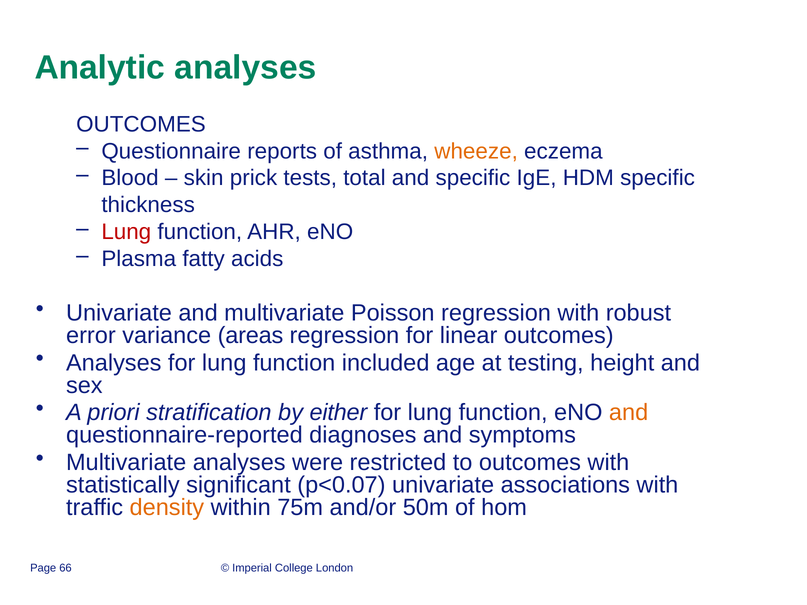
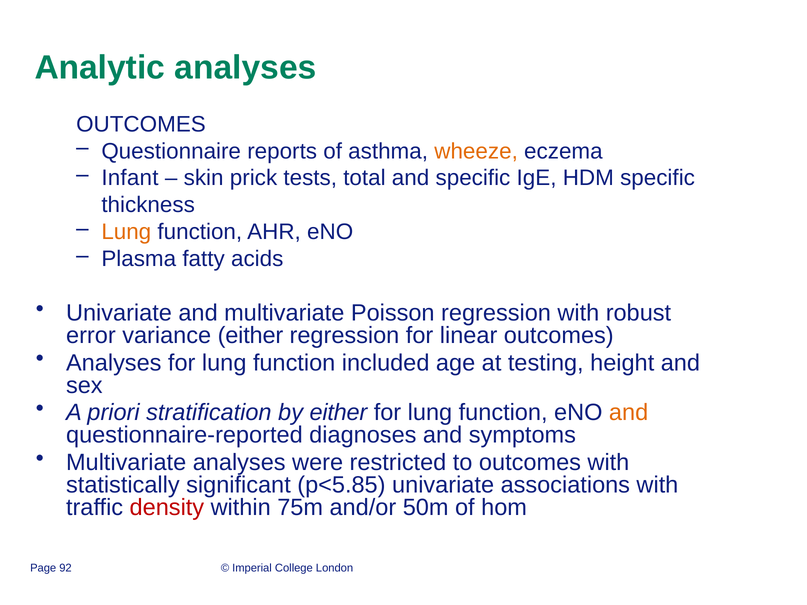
Blood: Blood -> Infant
Lung at (126, 232) colour: red -> orange
variance areas: areas -> either
p<0.07: p<0.07 -> p<5.85
density colour: orange -> red
66: 66 -> 92
